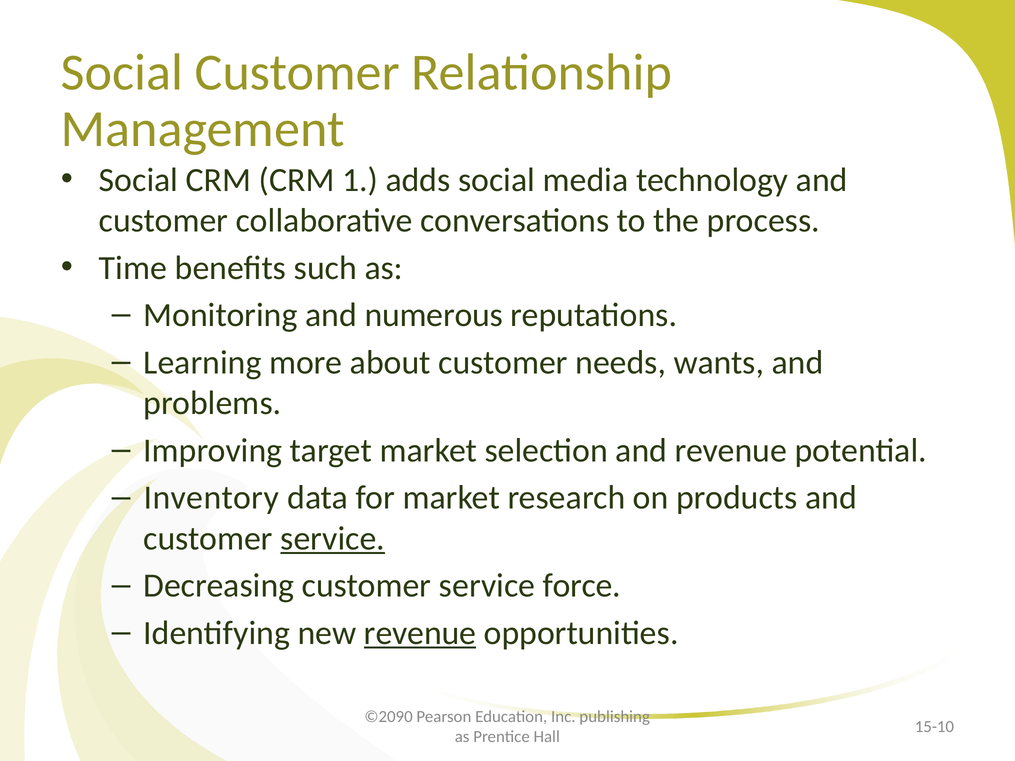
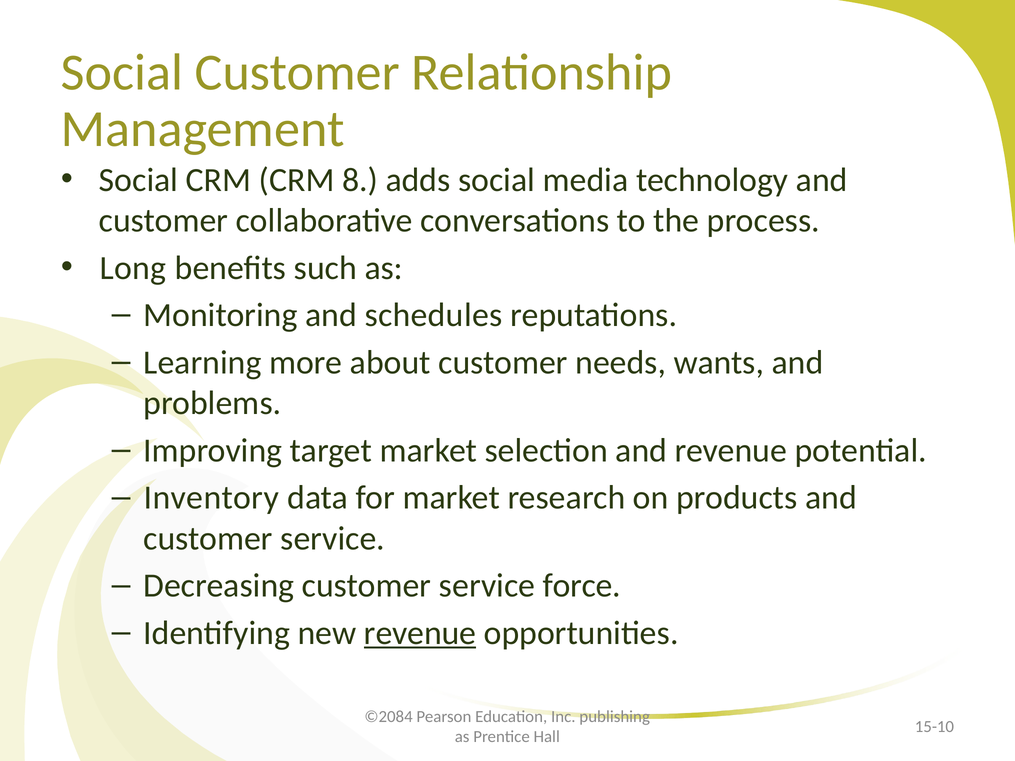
1: 1 -> 8
Time: Time -> Long
numerous: numerous -> schedules
service at (333, 539) underline: present -> none
©2090: ©2090 -> ©2084
